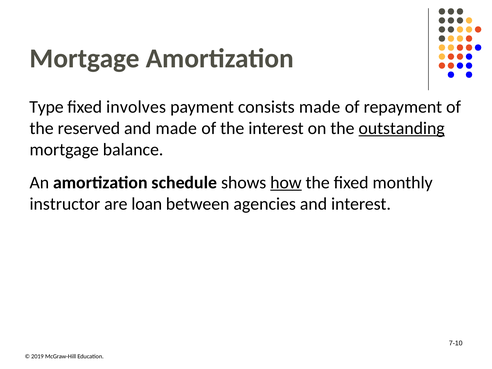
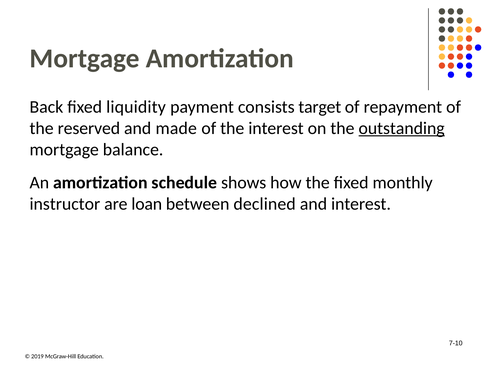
Type: Type -> Back
involves: involves -> liquidity
consists made: made -> target
how underline: present -> none
agencies: agencies -> declined
